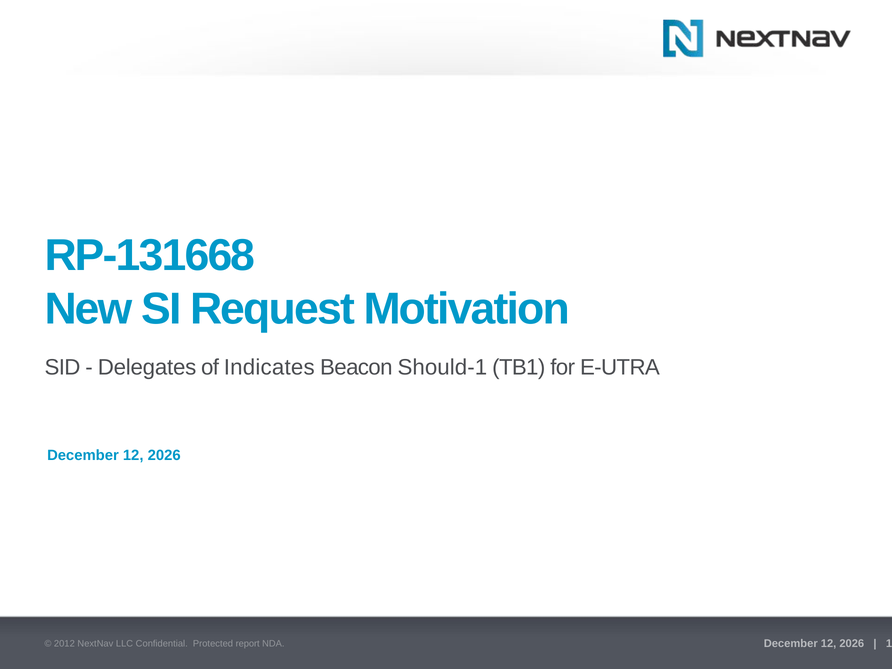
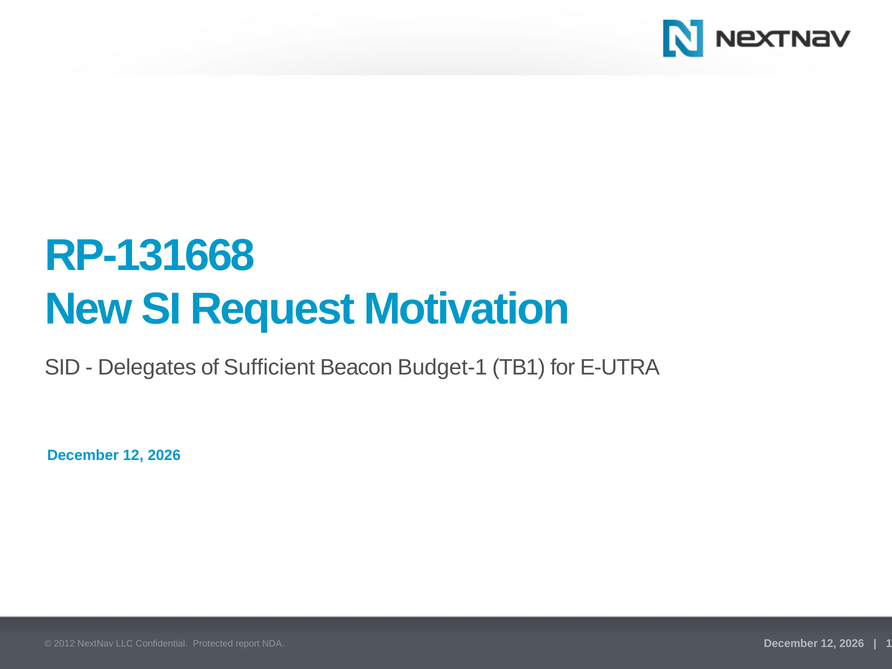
Indicates: Indicates -> Sufficient
Should-1: Should-1 -> Budget-1
